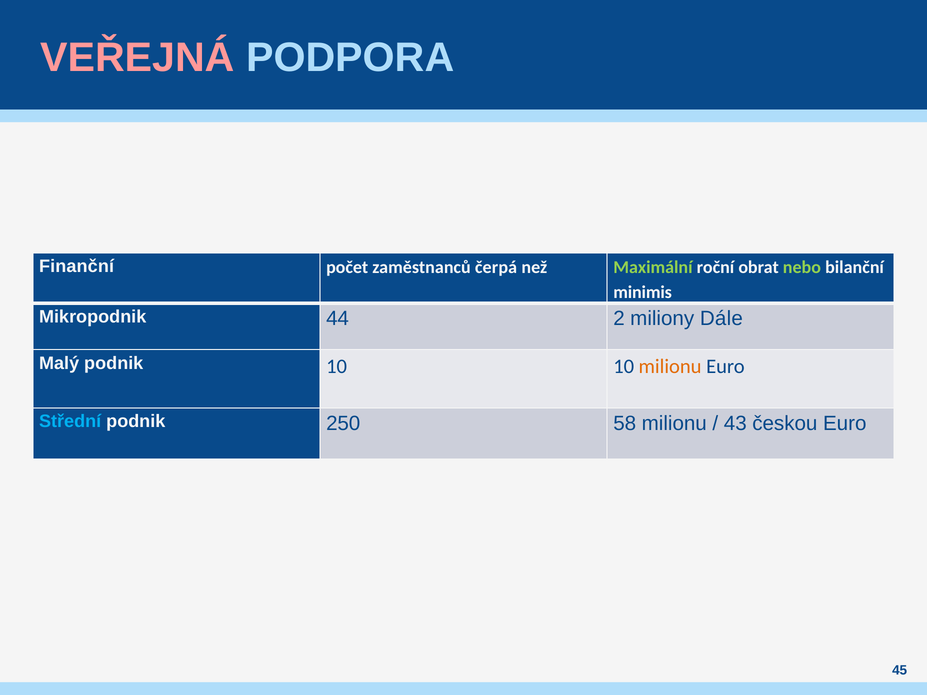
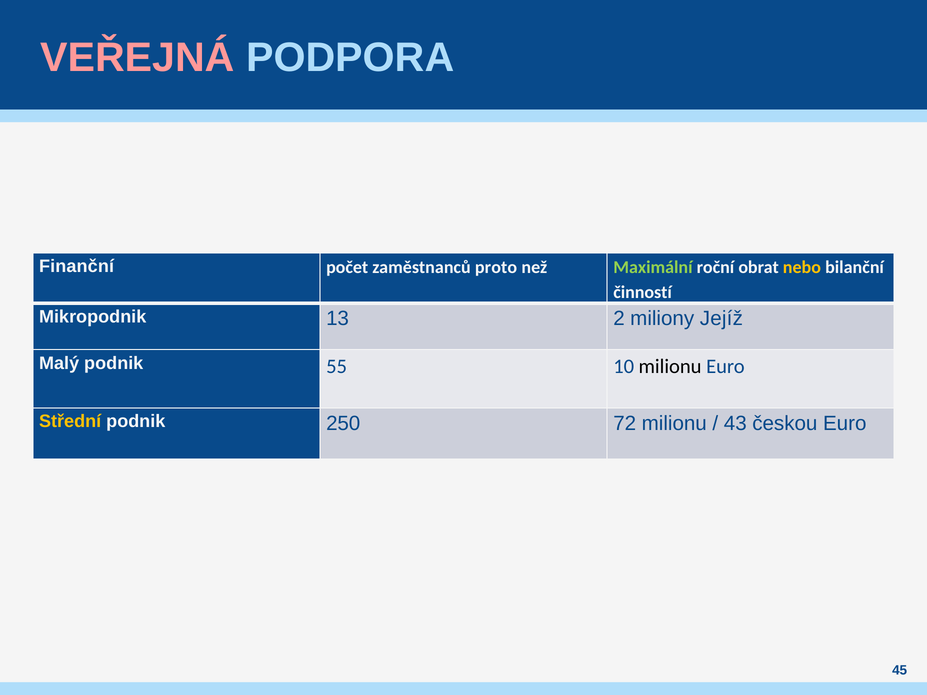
čerpá: čerpá -> proto
nebo colour: light green -> yellow
minimis: minimis -> činností
44: 44 -> 13
Dále: Dále -> Jejíž
podnik 10: 10 -> 55
milionu at (670, 366) colour: orange -> black
Střední colour: light blue -> yellow
58: 58 -> 72
